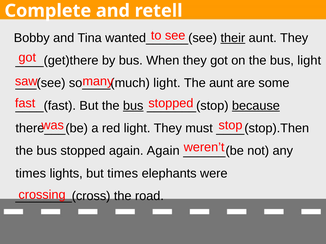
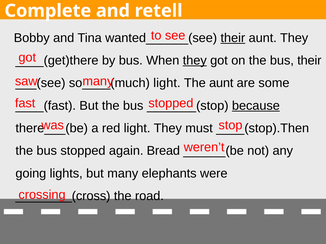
they at (195, 61) underline: none -> present
bus light: light -> their
bus at (133, 106) underline: present -> none
again Again: Again -> Bread
times at (31, 174): times -> going
but times: times -> many
